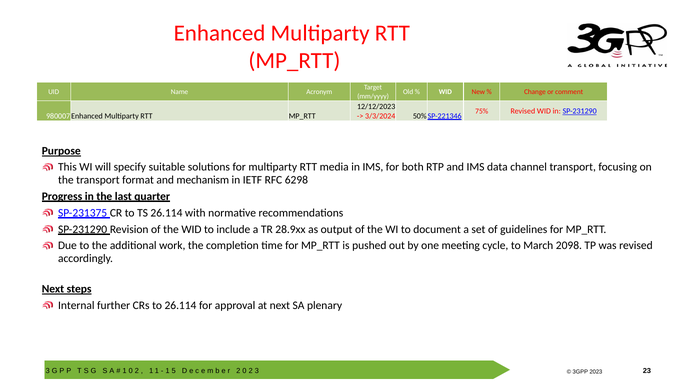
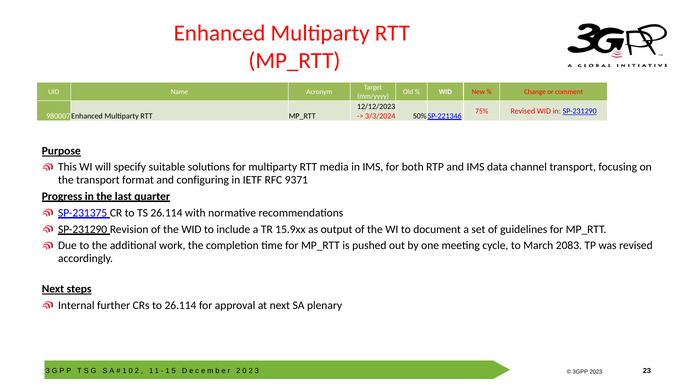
mechanism: mechanism -> configuring
6298: 6298 -> 9371
28.9xx: 28.9xx -> 15.9xx
2098: 2098 -> 2083
